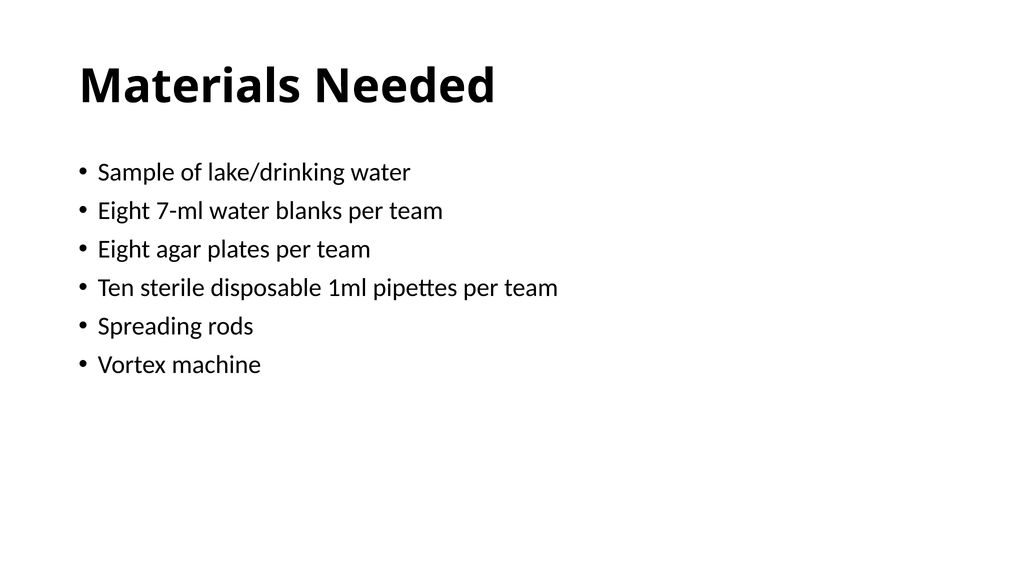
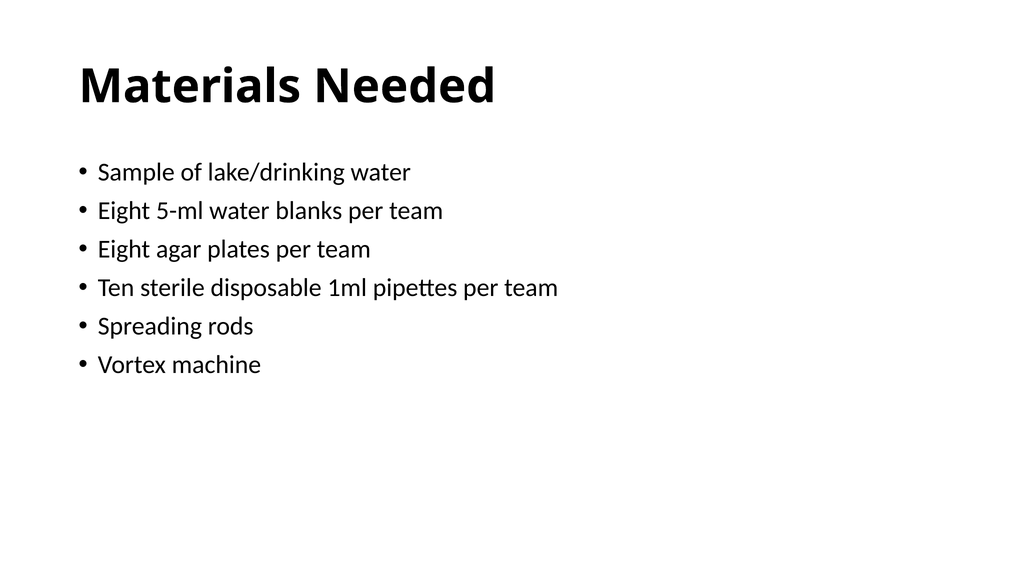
7-ml: 7-ml -> 5-ml
